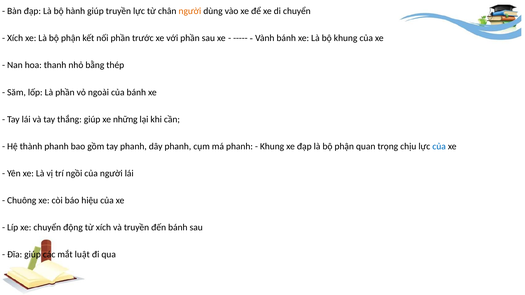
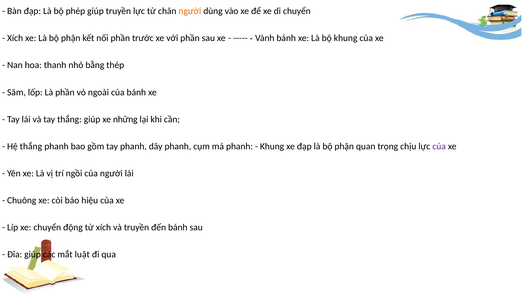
hành: hành -> phép
Hệ thành: thành -> thắng
của at (439, 146) colour: blue -> purple
